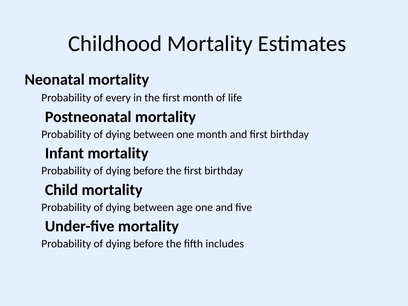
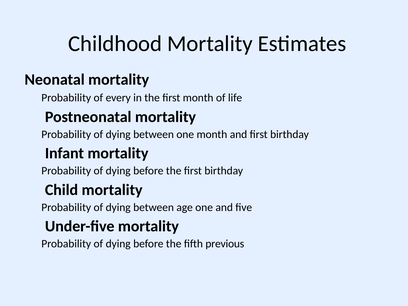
includes: includes -> previous
